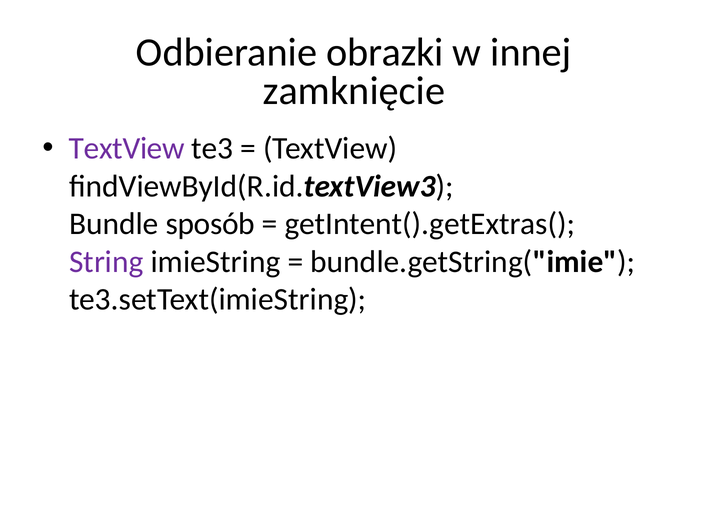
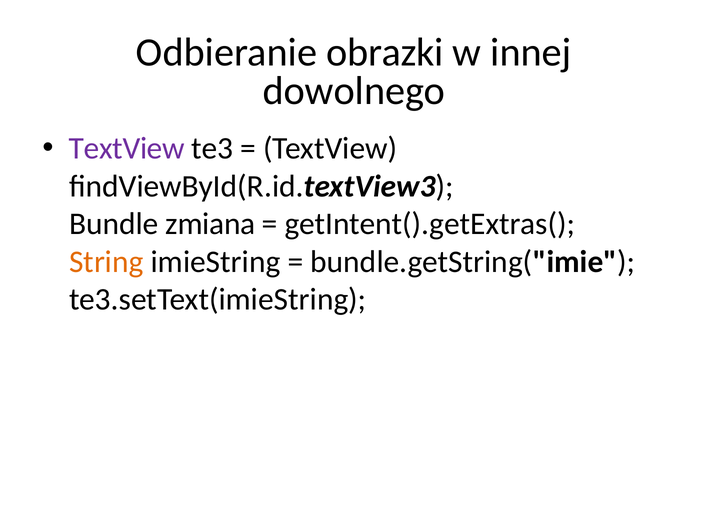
zamknięcie: zamknięcie -> dowolnego
sposób: sposób -> zmiana
String colour: purple -> orange
